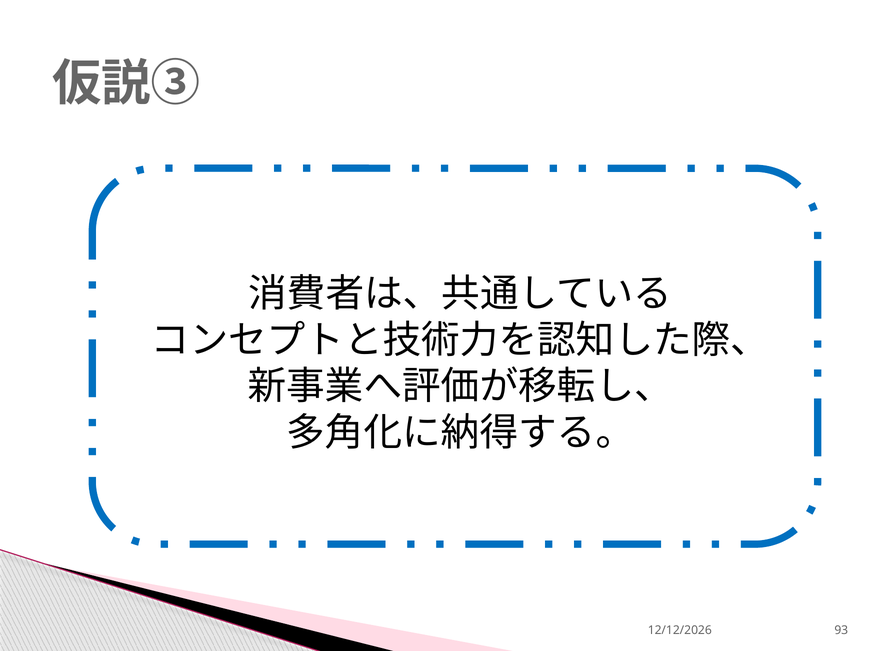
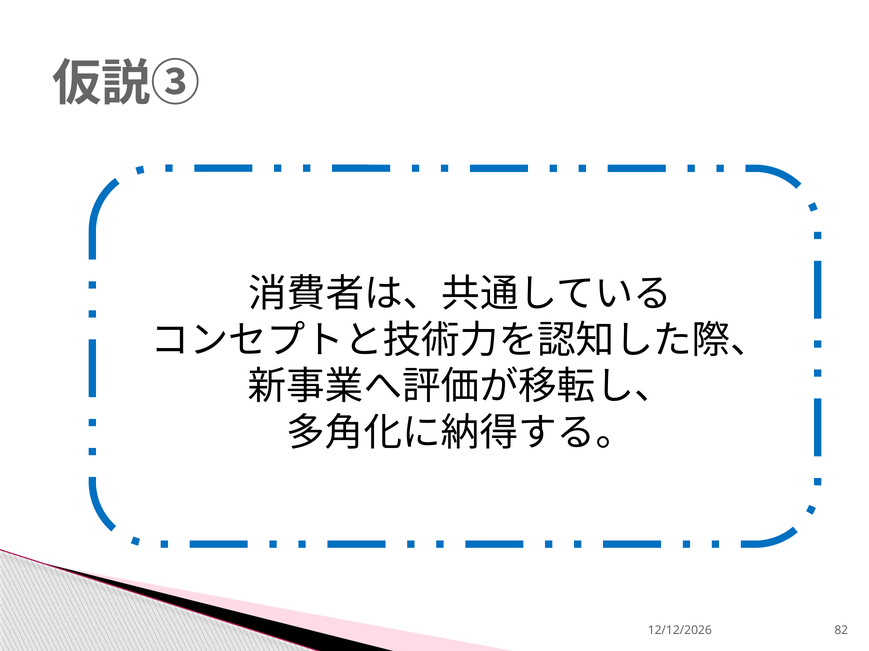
93: 93 -> 82
